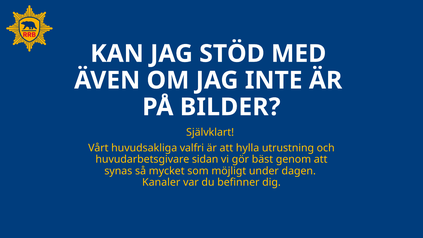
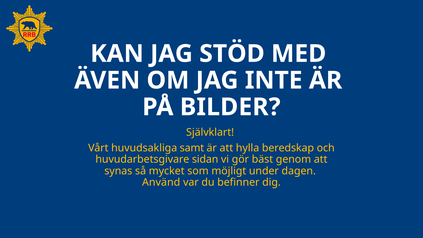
valfri: valfri -> samt
utrustning: utrustning -> beredskap
Kanaler: Kanaler -> Använd
